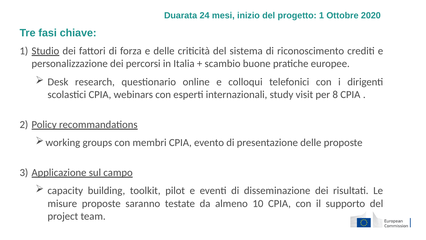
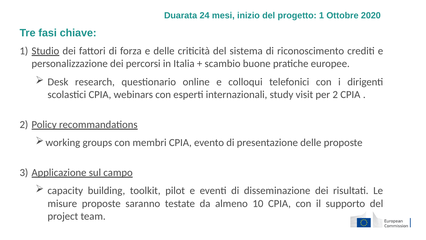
per 8: 8 -> 2
